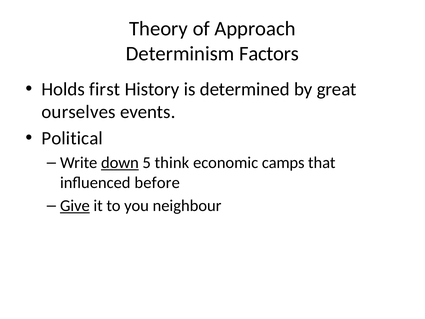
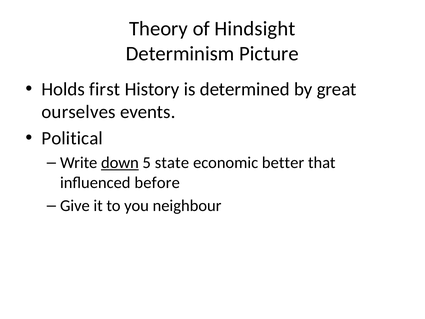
Approach: Approach -> Hindsight
Factors: Factors -> Picture
think: think -> state
camps: camps -> better
Give underline: present -> none
